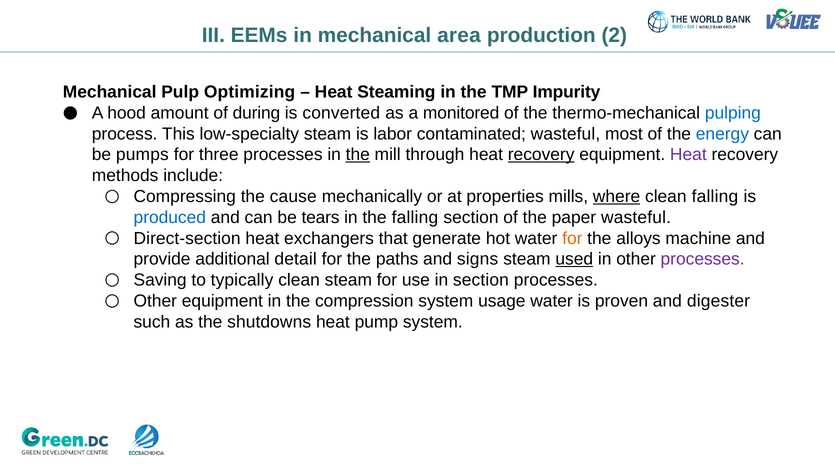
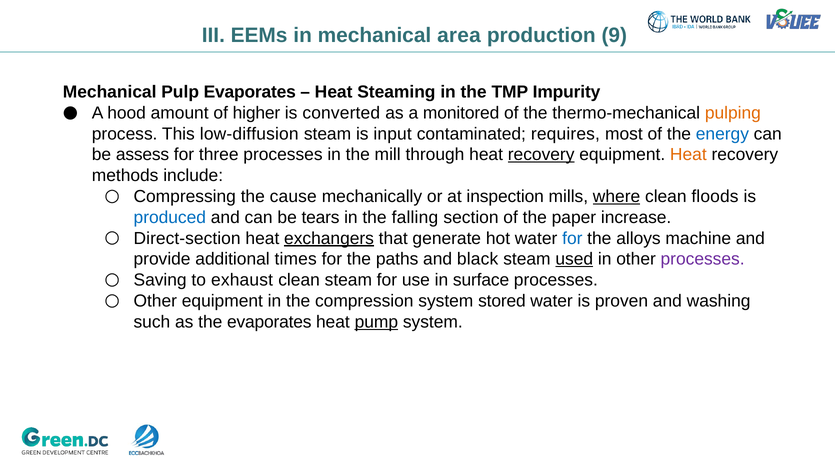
2: 2 -> 9
Pulp Optimizing: Optimizing -> Evaporates
during: during -> higher
pulping colour: blue -> orange
low-specialty: low-specialty -> low-diffusion
labor: labor -> input
contaminated wasteful: wasteful -> requires
pumps: pumps -> assess
the at (358, 155) underline: present -> none
Heat at (688, 155) colour: purple -> orange
properties: properties -> inspection
clean falling: falling -> floods
paper wasteful: wasteful -> increase
exchangers underline: none -> present
for at (572, 238) colour: orange -> blue
detail: detail -> times
signs: signs -> black
typically: typically -> exhaust
in section: section -> surface
usage: usage -> stored
digester: digester -> washing
the shutdowns: shutdowns -> evaporates
pump underline: none -> present
